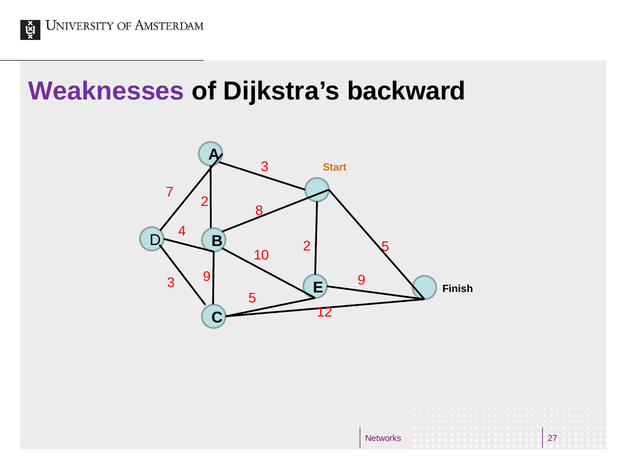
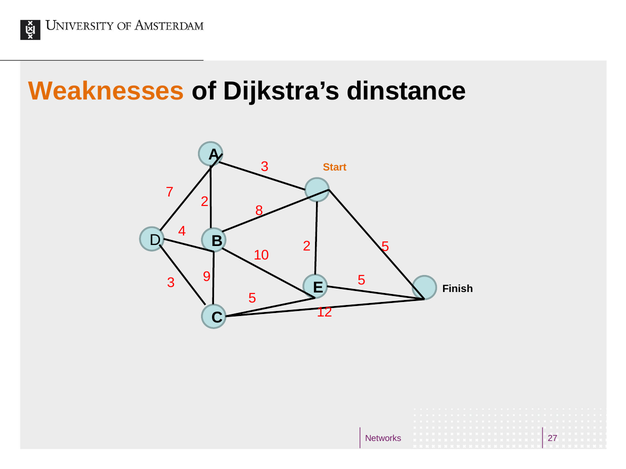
Weaknesses colour: purple -> orange
backward: backward -> dinstance
9 9: 9 -> 5
